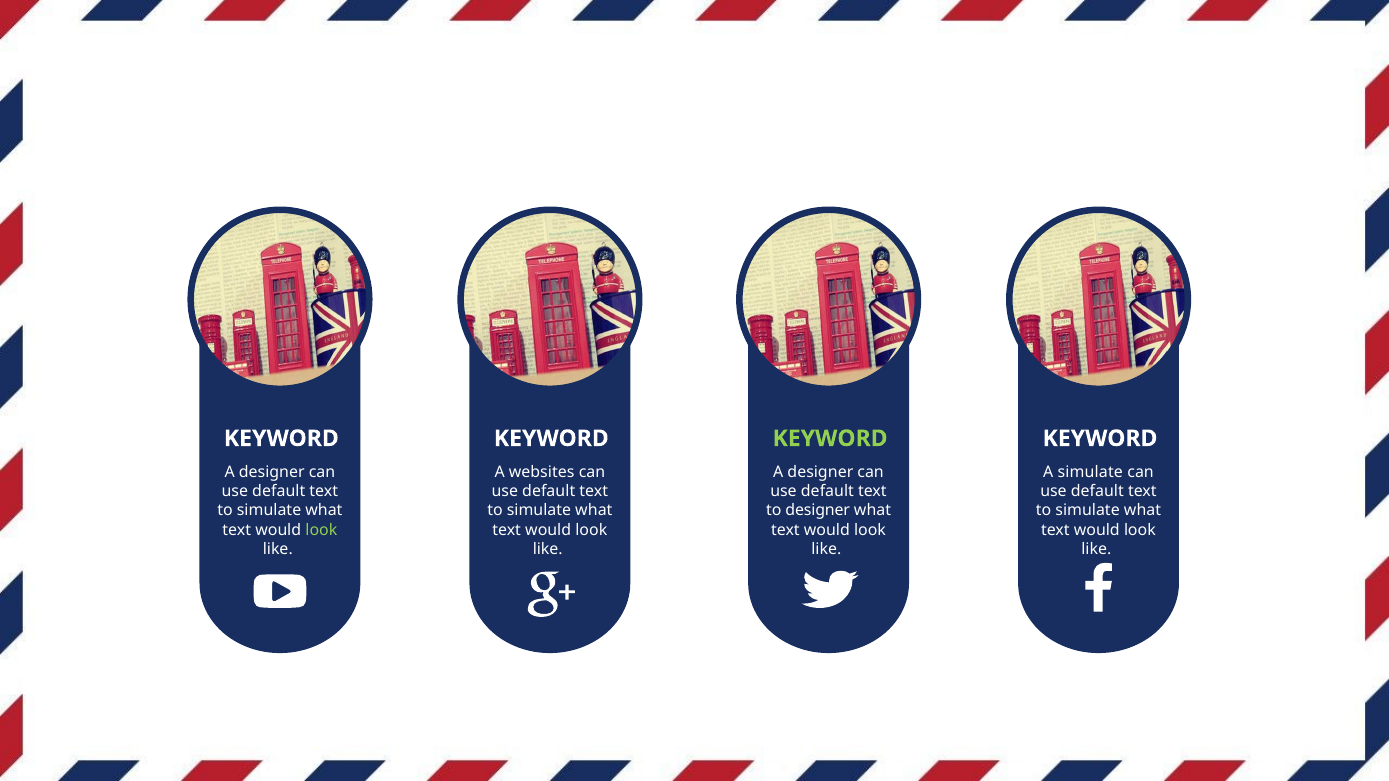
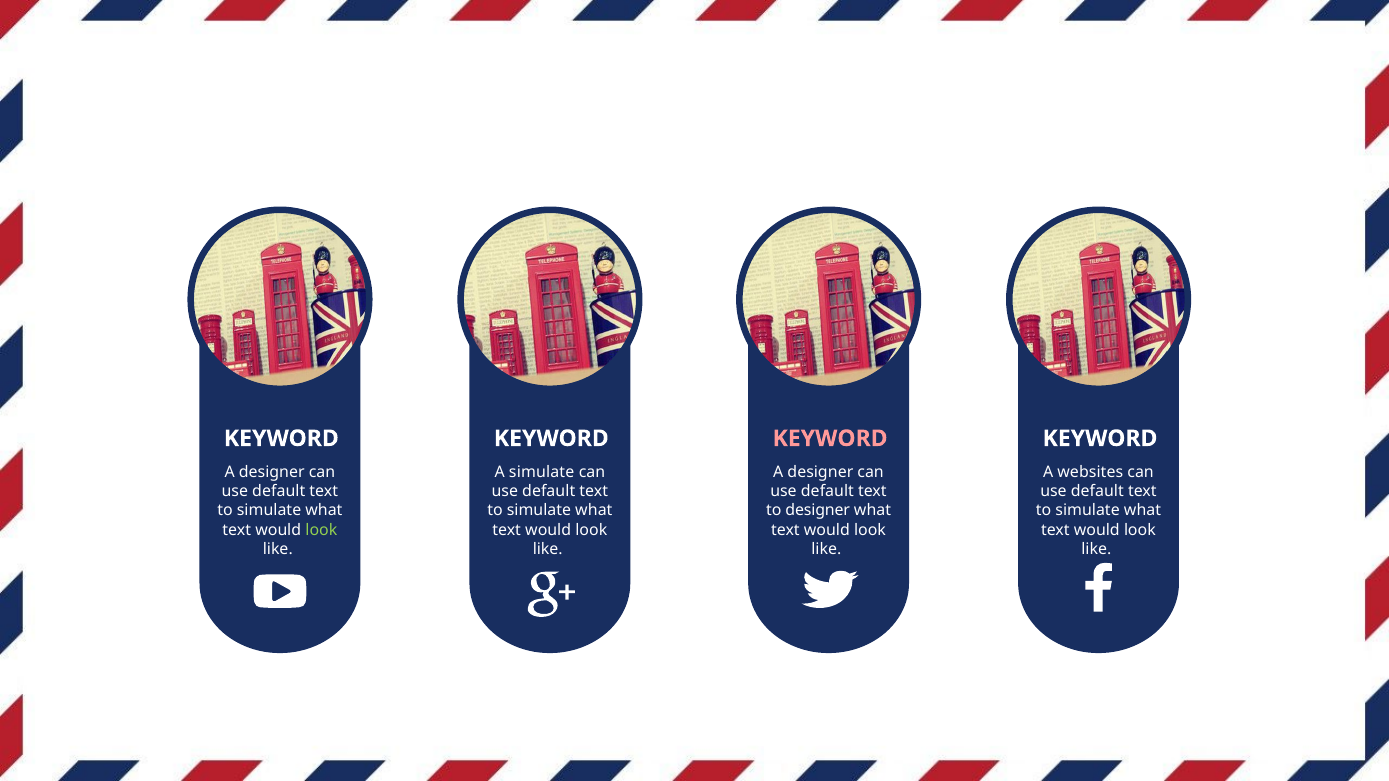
KEYWORD at (830, 439) colour: light green -> pink
A websites: websites -> simulate
A simulate: simulate -> websites
